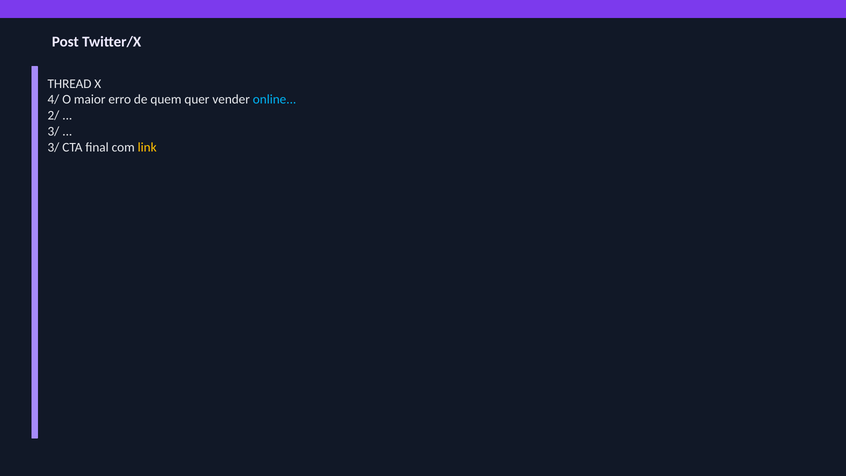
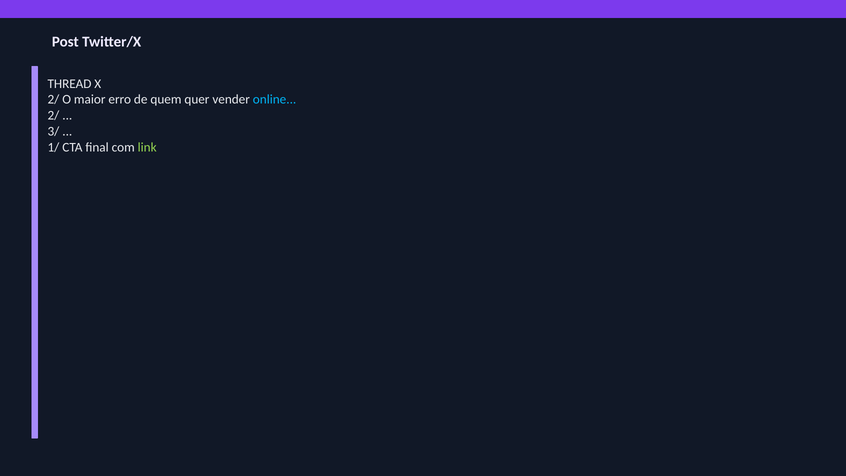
4/ at (53, 100): 4/ -> 2/
3/ at (53, 147): 3/ -> 1/
link colour: yellow -> light green
